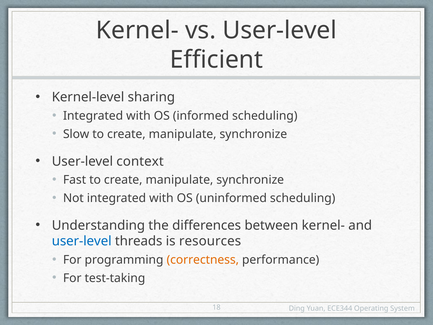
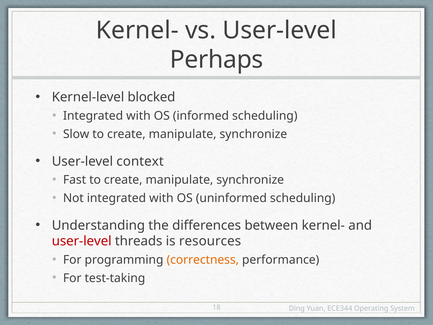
Efficient: Efficient -> Perhaps
sharing: sharing -> blocked
user-level at (82, 241) colour: blue -> red
